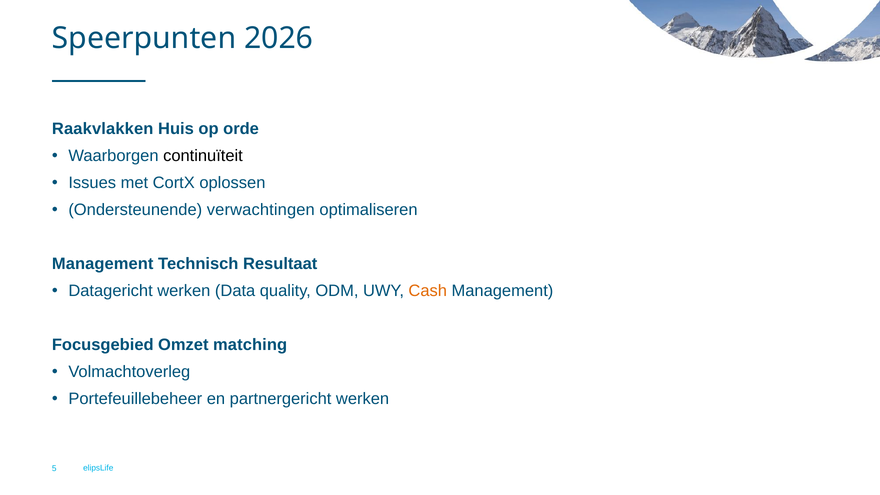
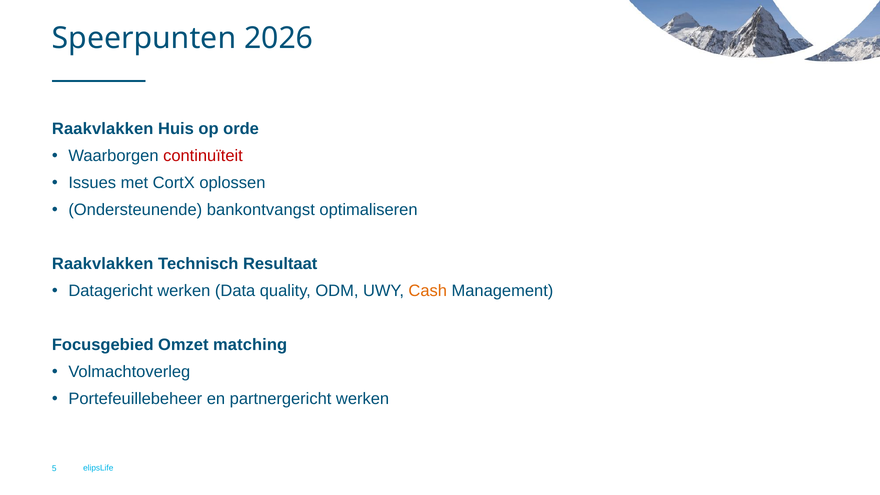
continuïteit colour: black -> red
verwachtingen: verwachtingen -> bankontvangst
Management at (103, 264): Management -> Raakvlakken
